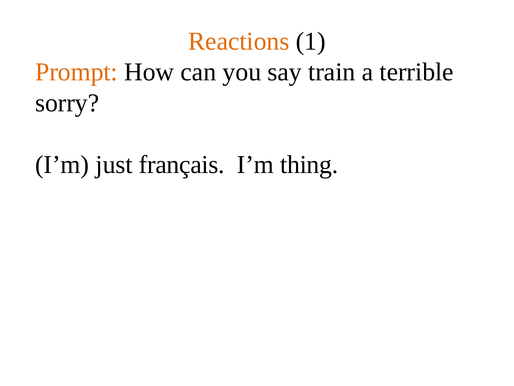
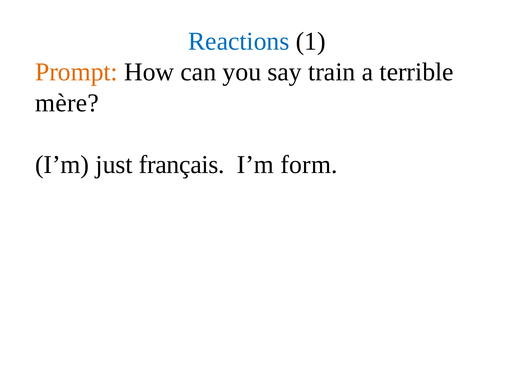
Reactions colour: orange -> blue
sorry: sorry -> mère
thing: thing -> form
